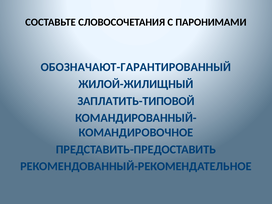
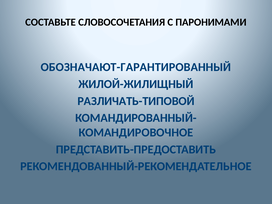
ЗАПЛАТИТЬ-ТИПОВОЙ: ЗАПЛАТИТЬ-ТИПОВОЙ -> РАЗЛИЧАТЬ-ТИПОВОЙ
